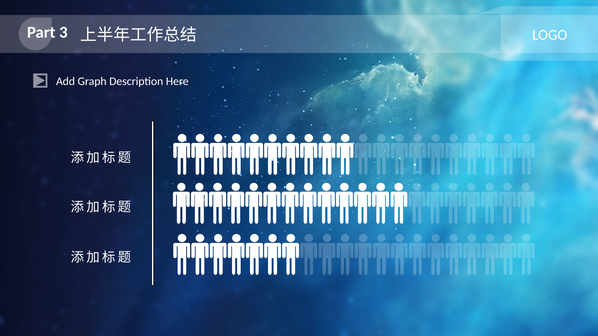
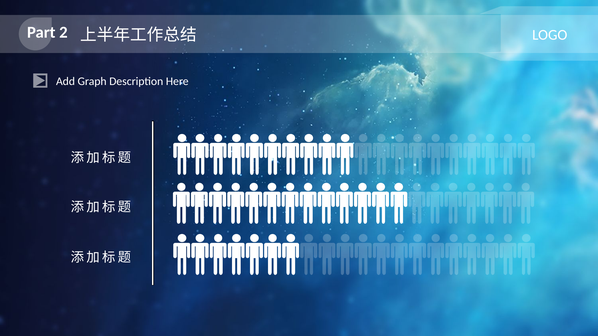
3: 3 -> 2
